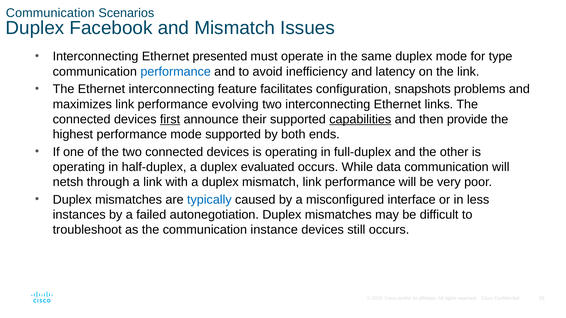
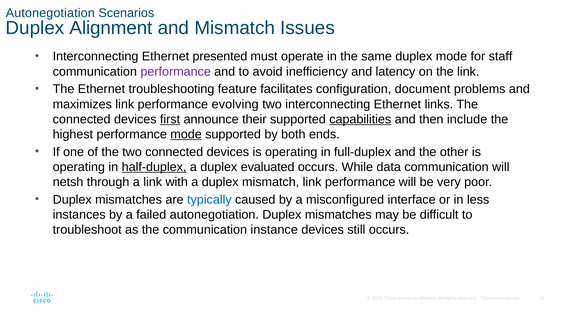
Communication at (50, 13): Communication -> Autonegotiation
Facebook: Facebook -> Alignment
type: type -> staff
performance at (176, 72) colour: blue -> purple
Ethernet interconnecting: interconnecting -> troubleshooting
snapshots: snapshots -> document
provide: provide -> include
mode at (186, 135) underline: none -> present
half-duplex underline: none -> present
